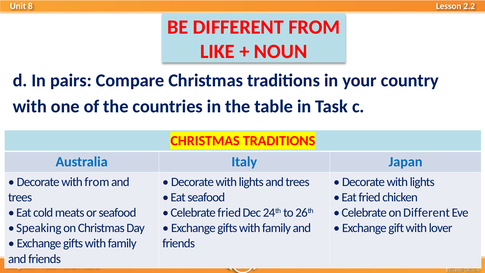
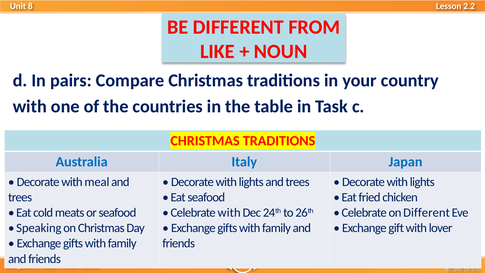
with from: from -> meal
Celebrate fried: fried -> with
